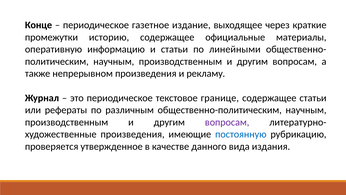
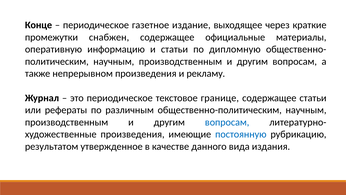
историю: историю -> снабжен
линейными: линейными -> дипломную
вопросам at (227, 122) colour: purple -> blue
проверяется: проверяется -> результатом
